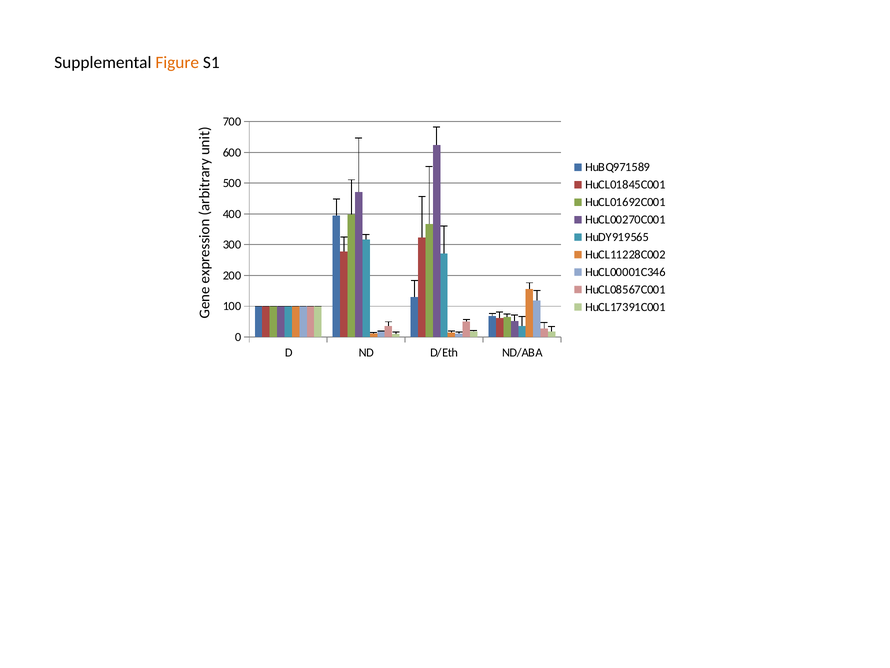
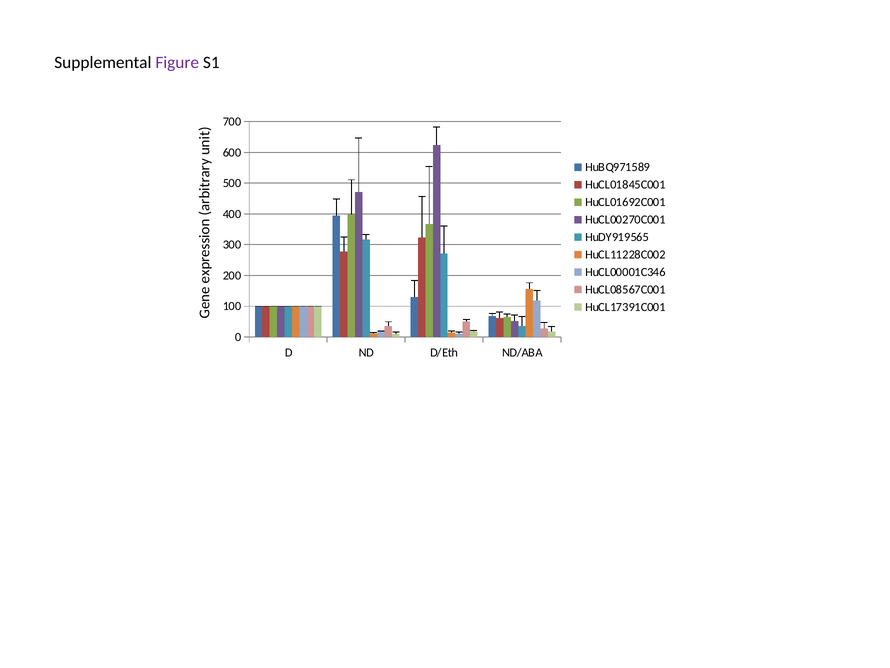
Figure colour: orange -> purple
